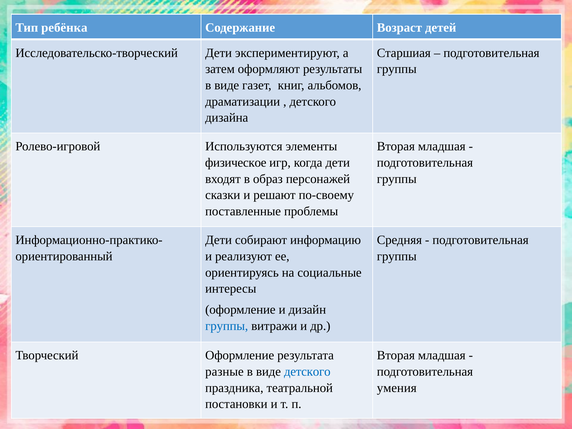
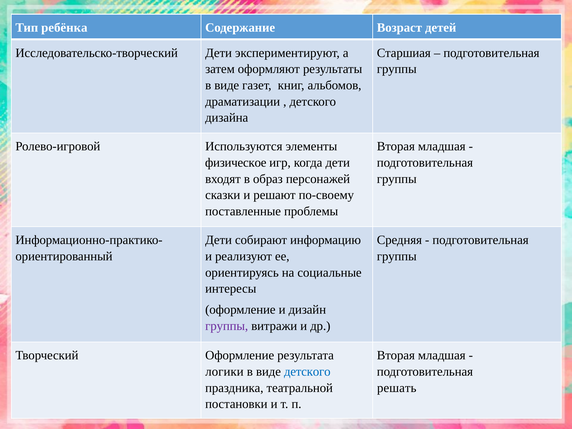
группы at (227, 326) colour: blue -> purple
разные: разные -> логики
умения: умения -> решать
